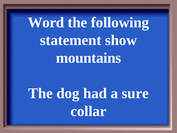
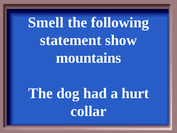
Word: Word -> Smell
sure: sure -> hurt
